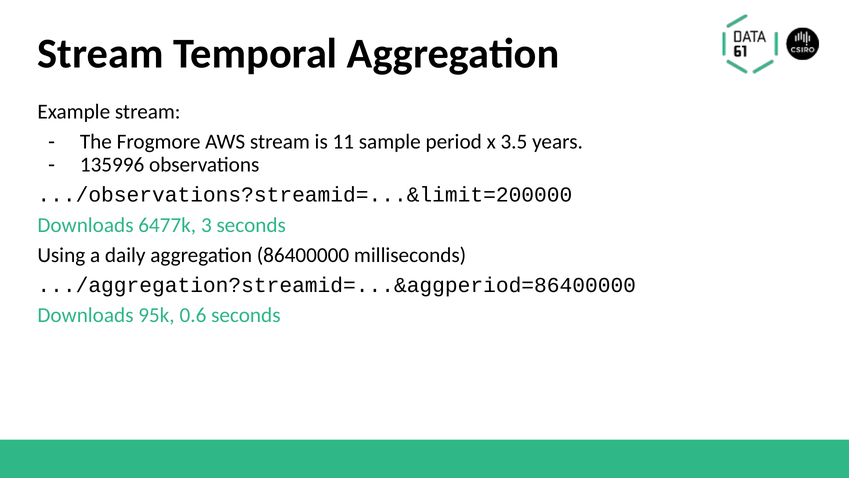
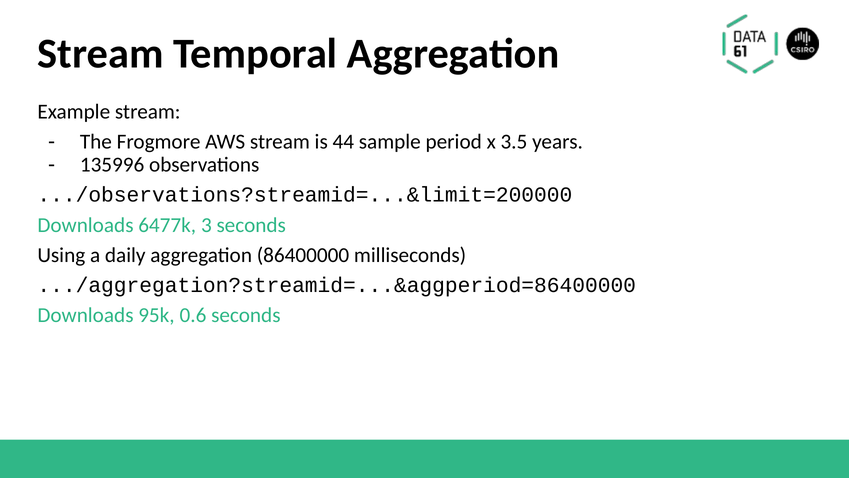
11: 11 -> 44
